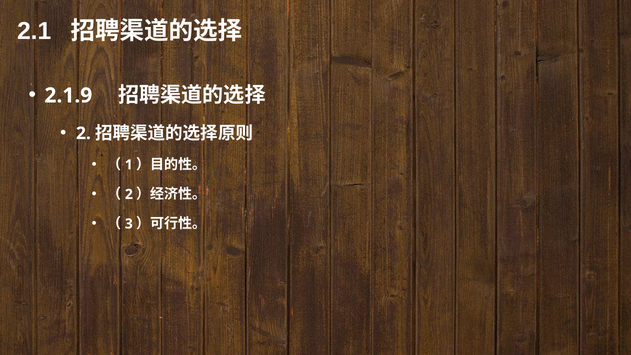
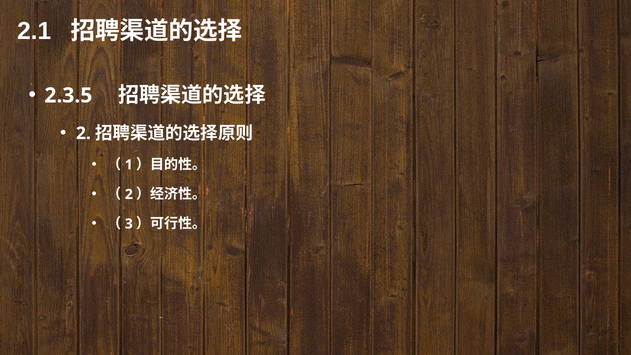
2.1.9: 2.1.9 -> 2.3.5
